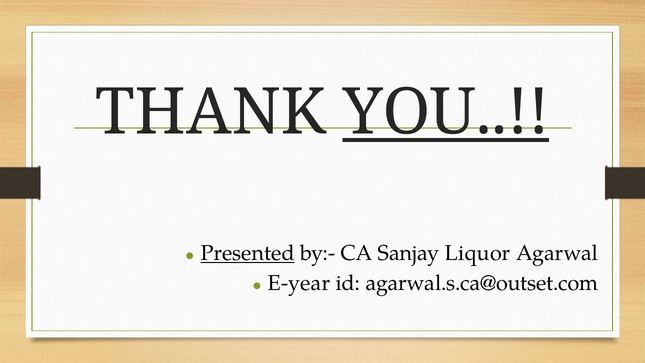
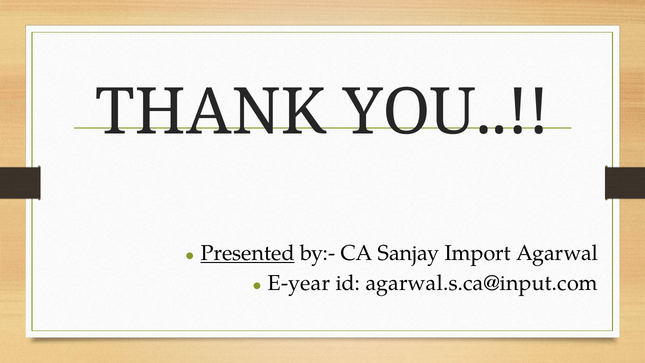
YOU underline: present -> none
Liquor: Liquor -> Import
agarwal.s.ca@outset.com: agarwal.s.ca@outset.com -> agarwal.s.ca@input.com
